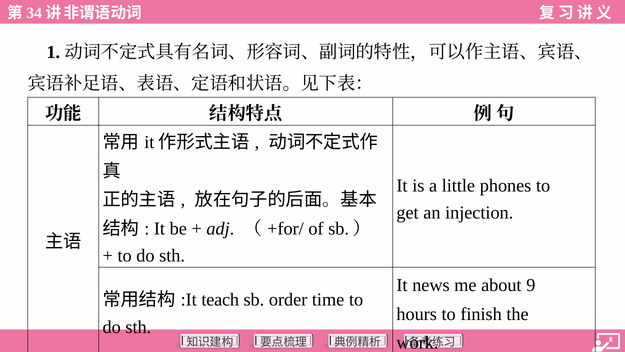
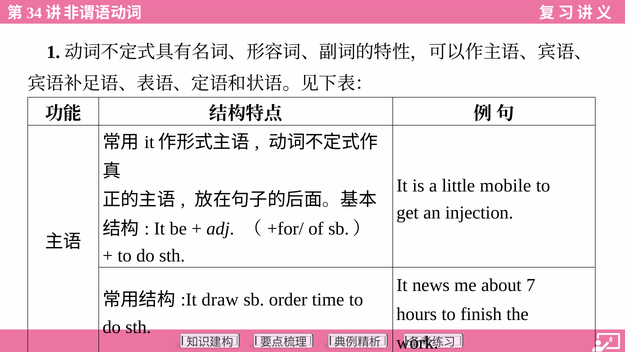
phones: phones -> mobile
9: 9 -> 7
teach: teach -> draw
